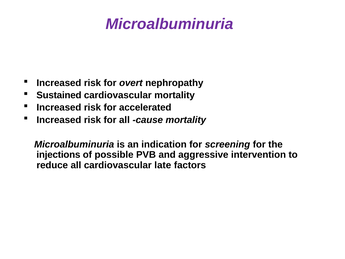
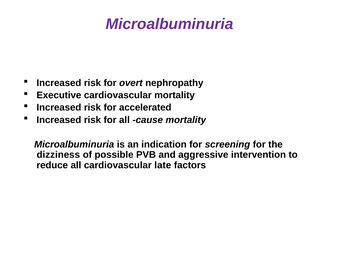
Sustained: Sustained -> Executive
injections: injections -> dizziness
